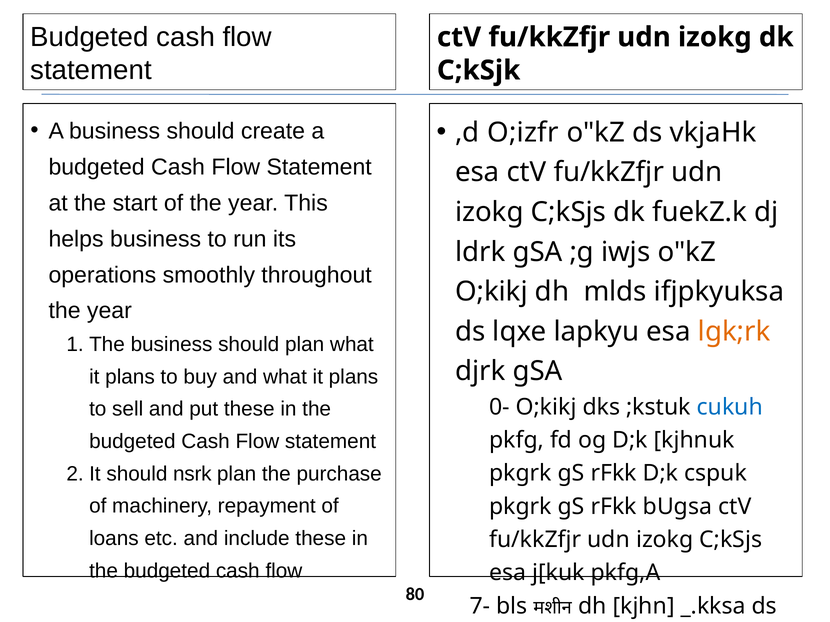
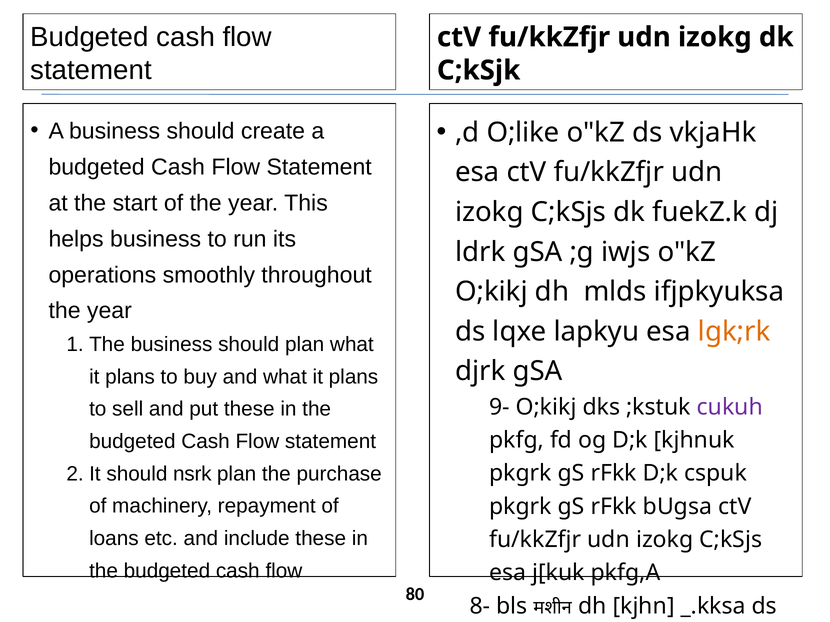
O;izfr: O;izfr -> O;like
0-: 0- -> 9-
cukuh at (730, 407) colour: blue -> purple
7-: 7- -> 8-
